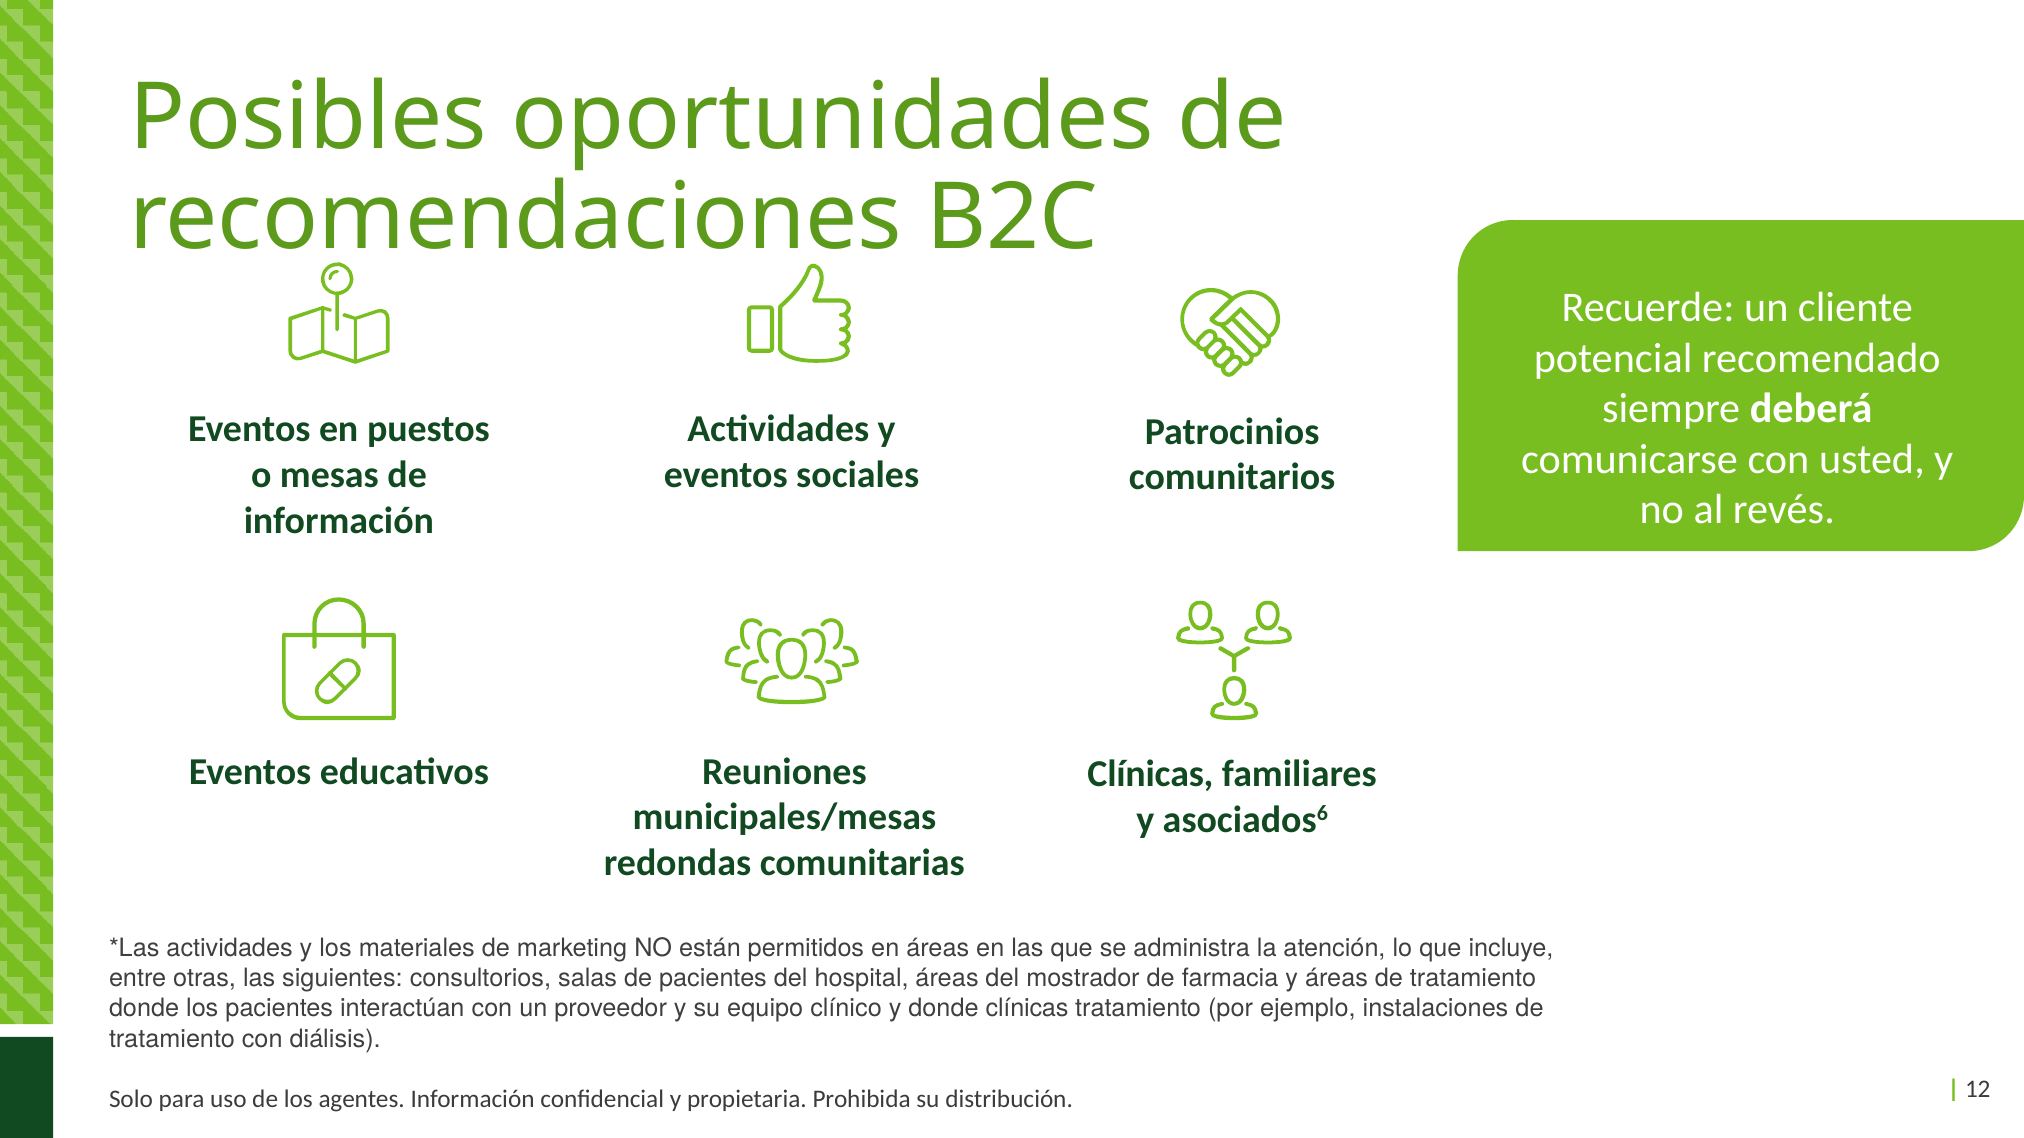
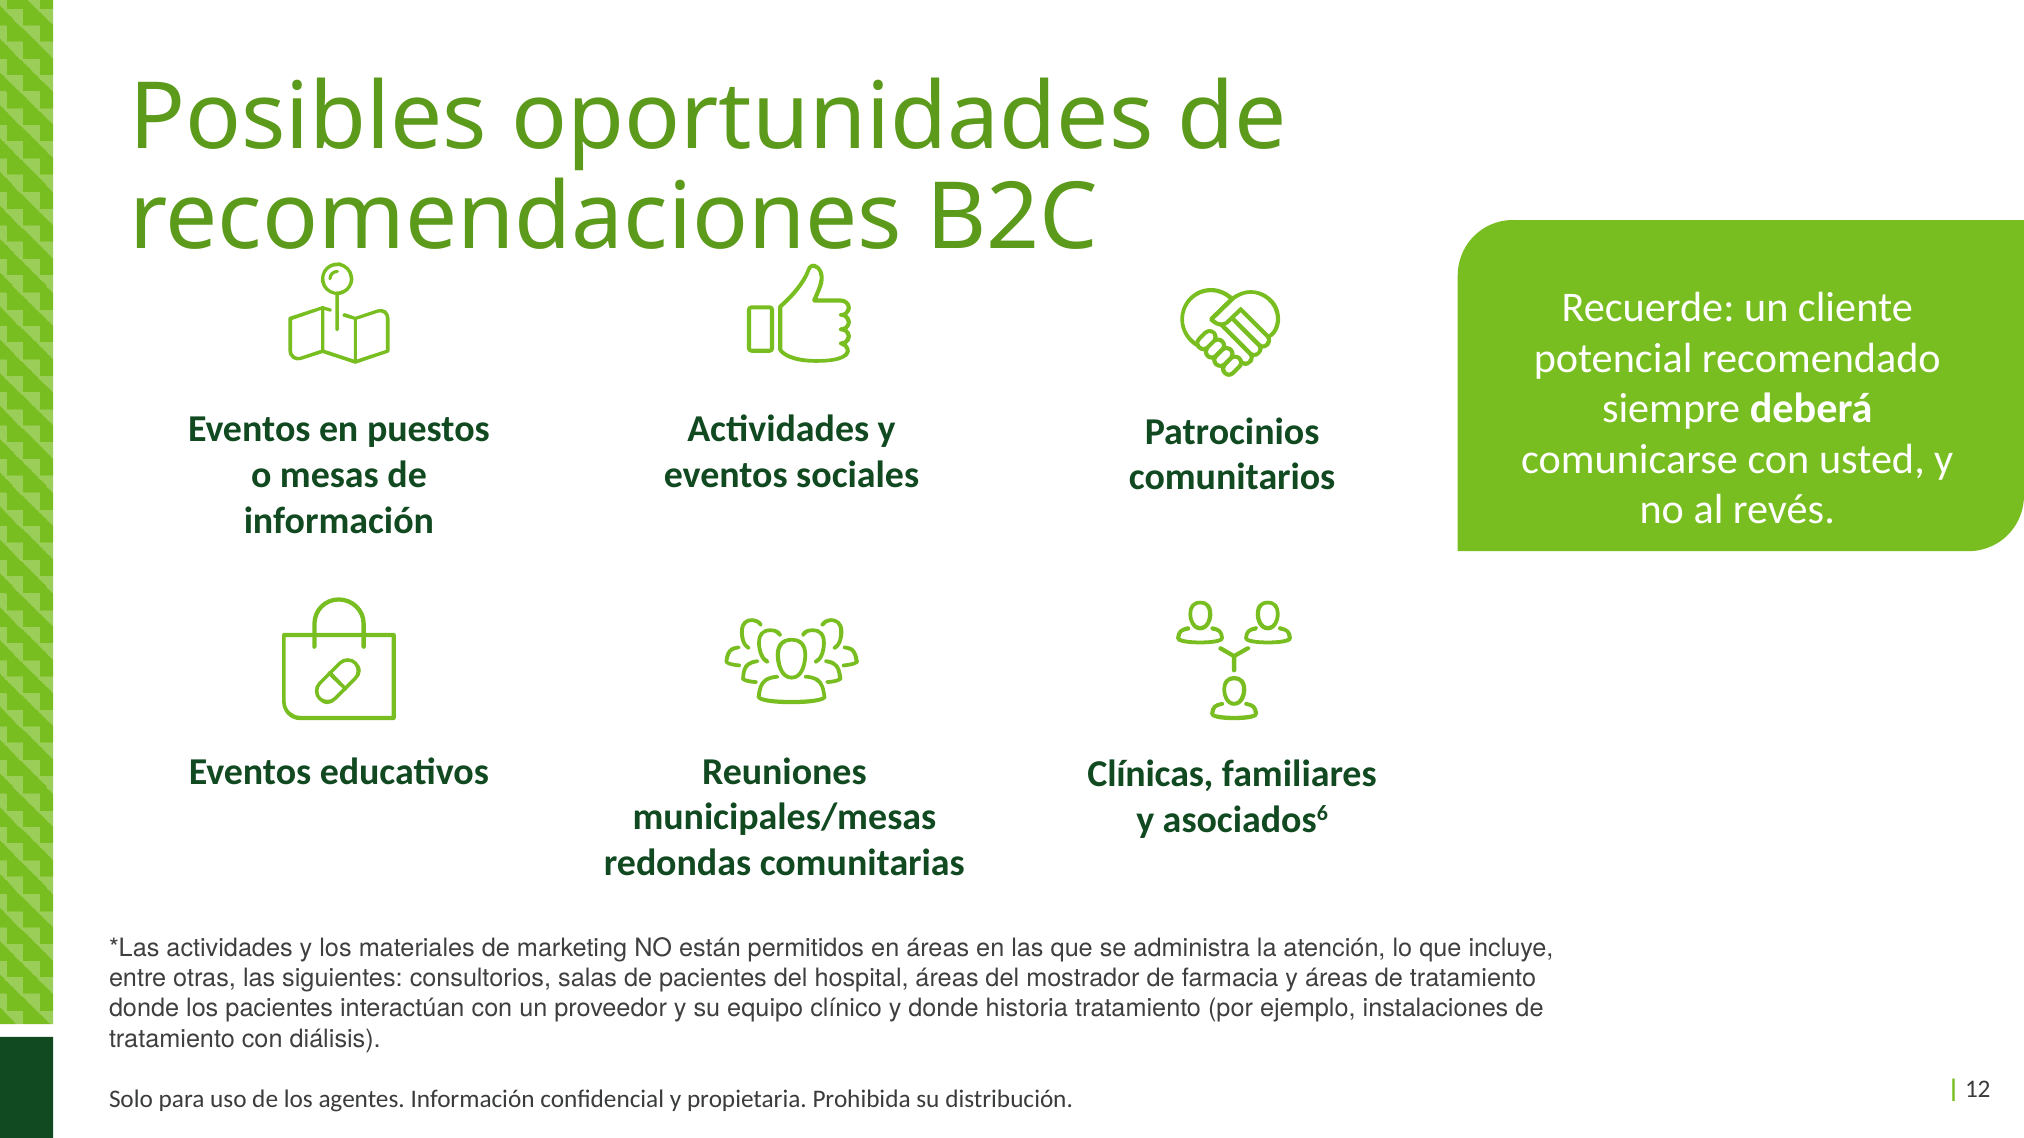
donde clínicas: clínicas -> historia
